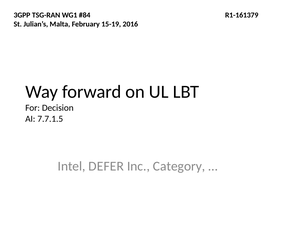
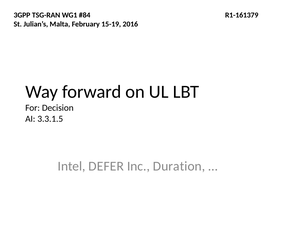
7.7.1.5: 7.7.1.5 -> 3.3.1.5
Category: Category -> Duration
